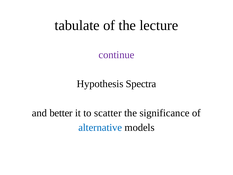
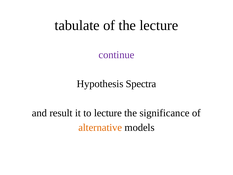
better: better -> result
to scatter: scatter -> lecture
alternative colour: blue -> orange
